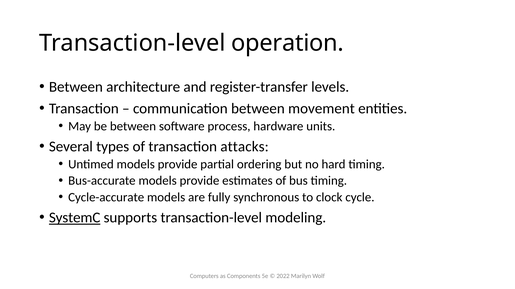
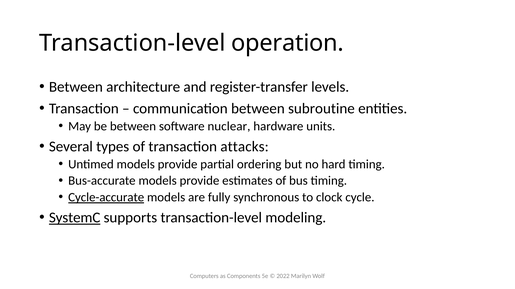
movement: movement -> subroutine
process: process -> nuclear
Cycle-accurate underline: none -> present
